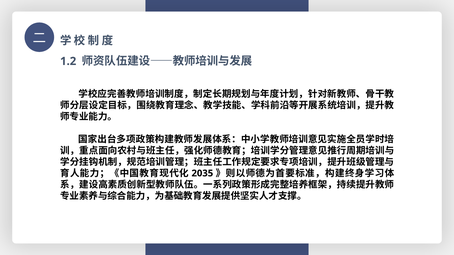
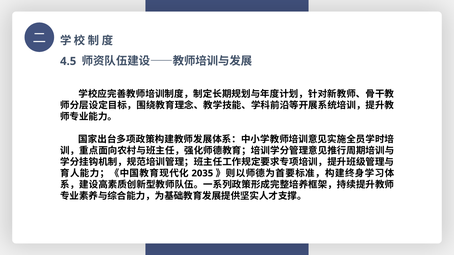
1.2: 1.2 -> 4.5
